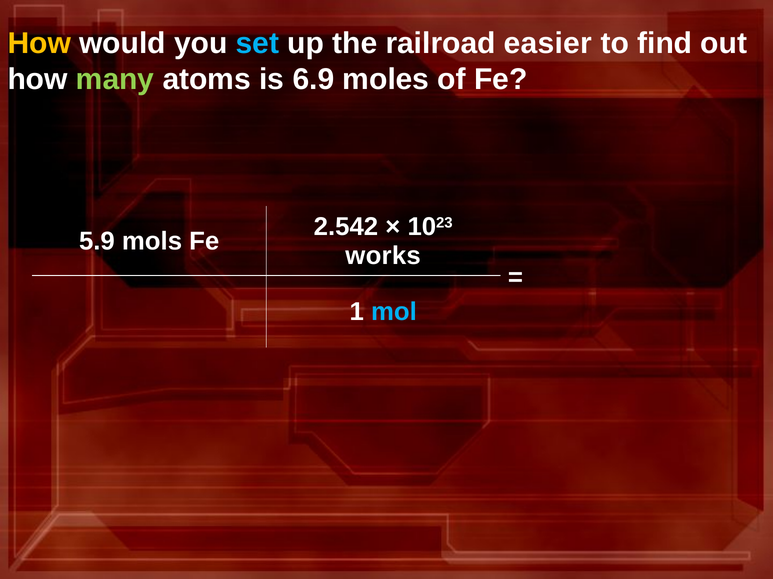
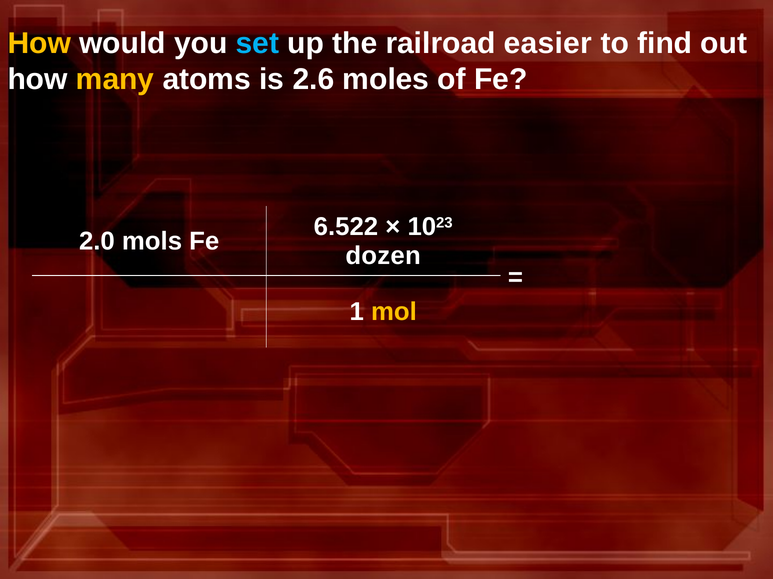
many colour: light green -> yellow
6.9: 6.9 -> 2.6
2.542: 2.542 -> 6.522
5.9: 5.9 -> 2.0
works: works -> dozen
mol colour: light blue -> yellow
